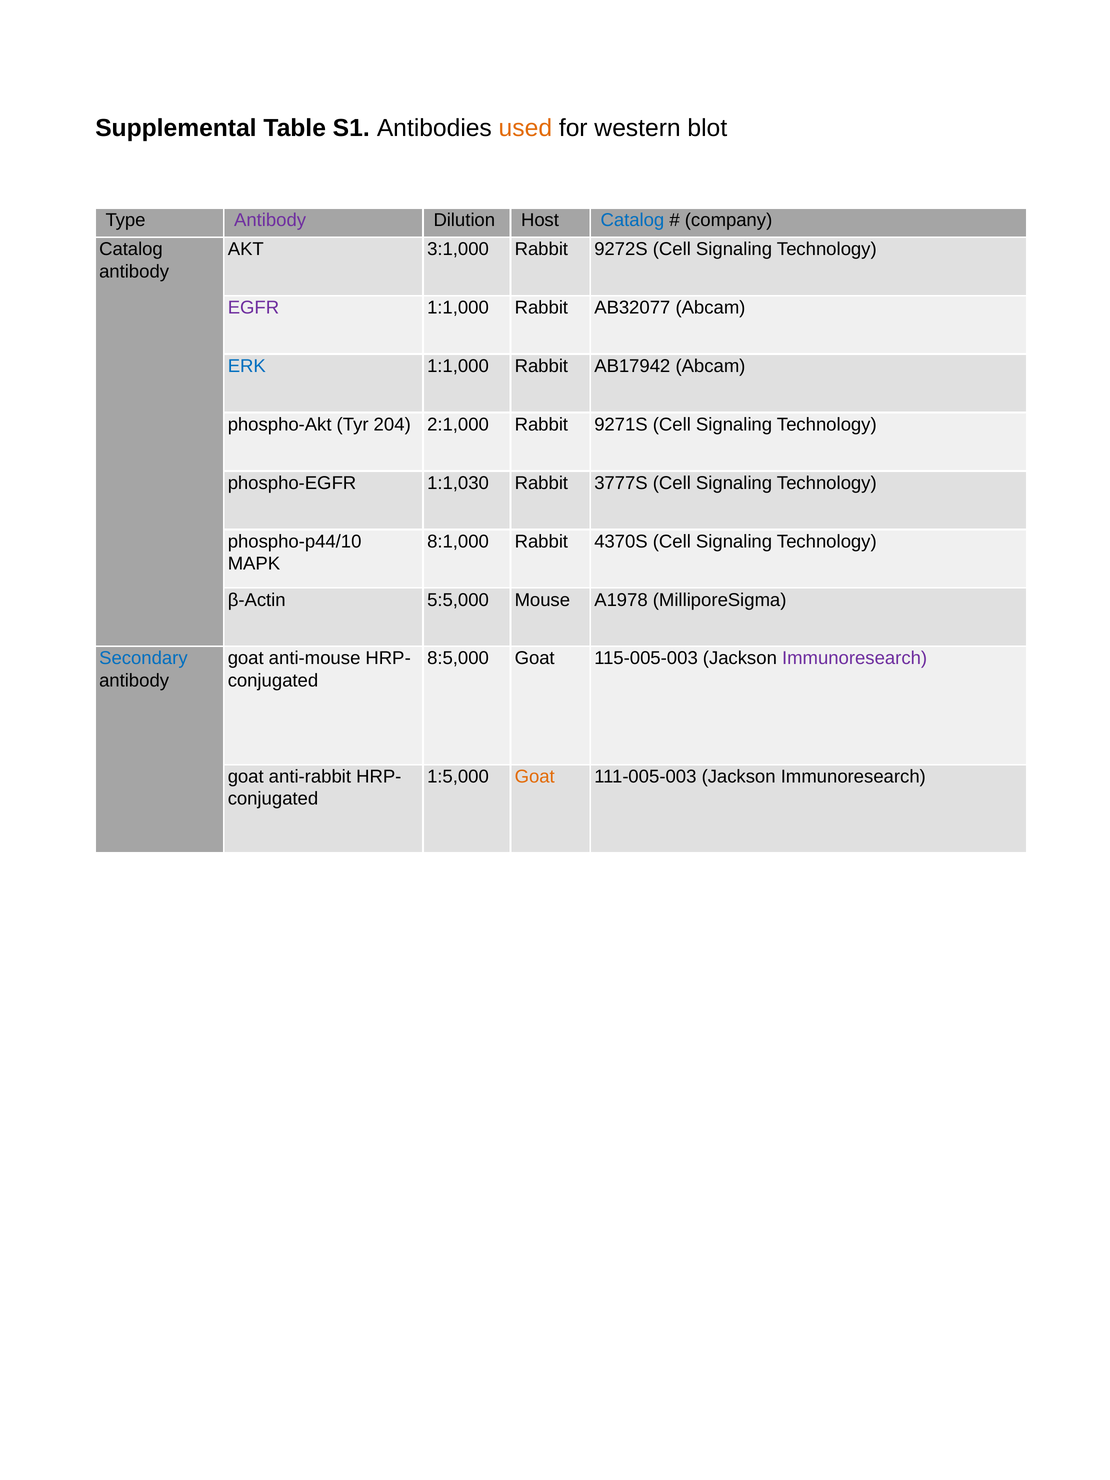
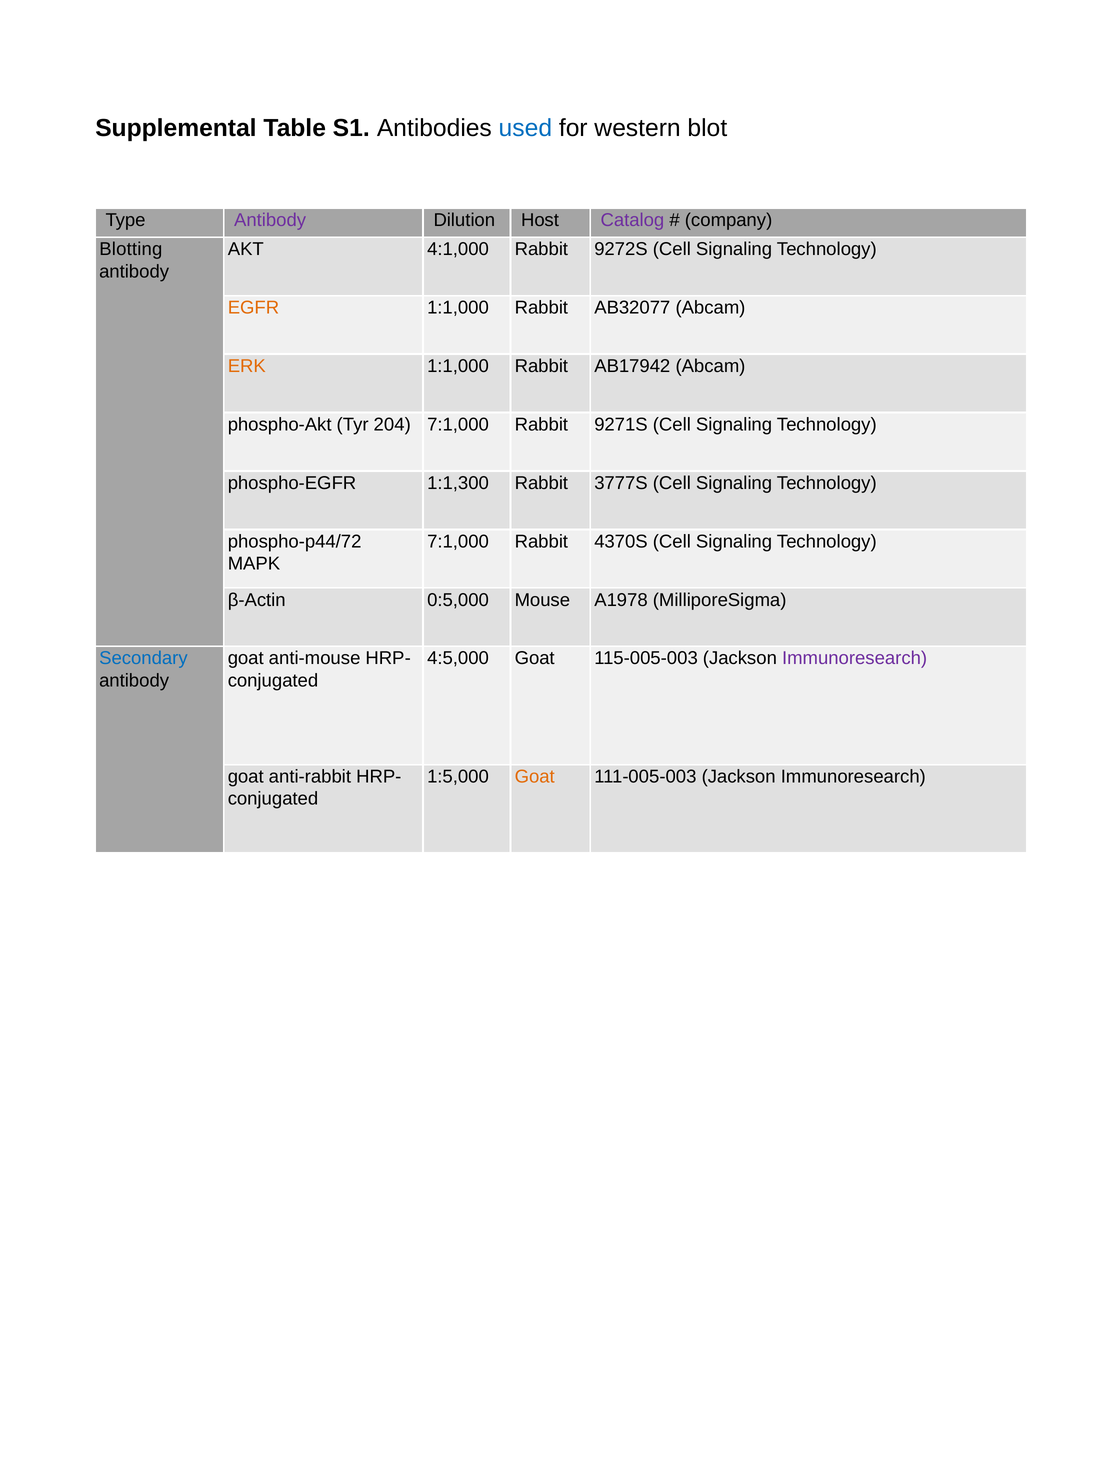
used colour: orange -> blue
Catalog at (632, 220) colour: blue -> purple
Catalog at (131, 249): Catalog -> Blotting
3:1,000: 3:1,000 -> 4:1,000
EGFR colour: purple -> orange
ERK colour: blue -> orange
204 2:1,000: 2:1,000 -> 7:1,000
1:1,030: 1:1,030 -> 1:1,300
phospho-p44/10: phospho-p44/10 -> phospho-p44/72
8:1,000 at (458, 541): 8:1,000 -> 7:1,000
5:5,000: 5:5,000 -> 0:5,000
8:5,000: 8:5,000 -> 4:5,000
